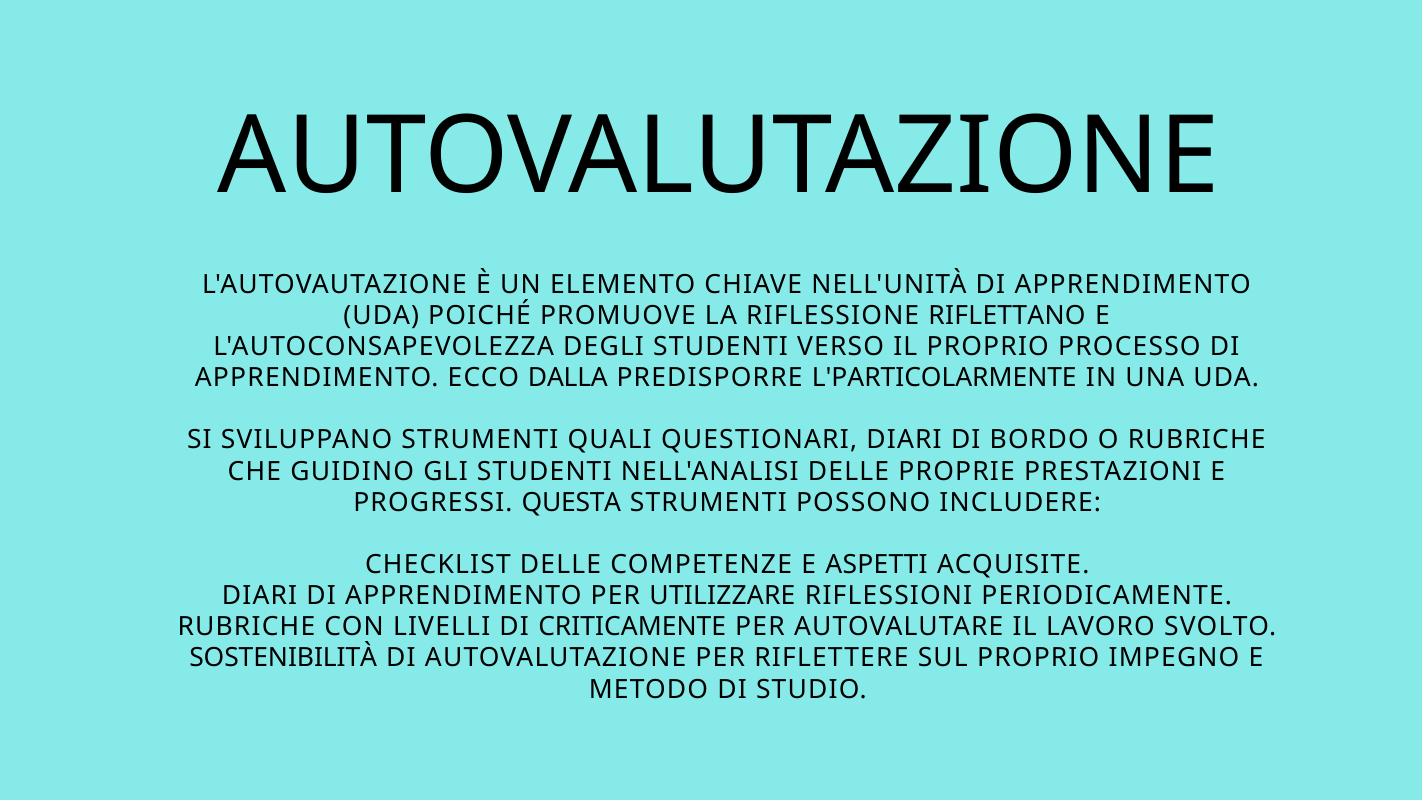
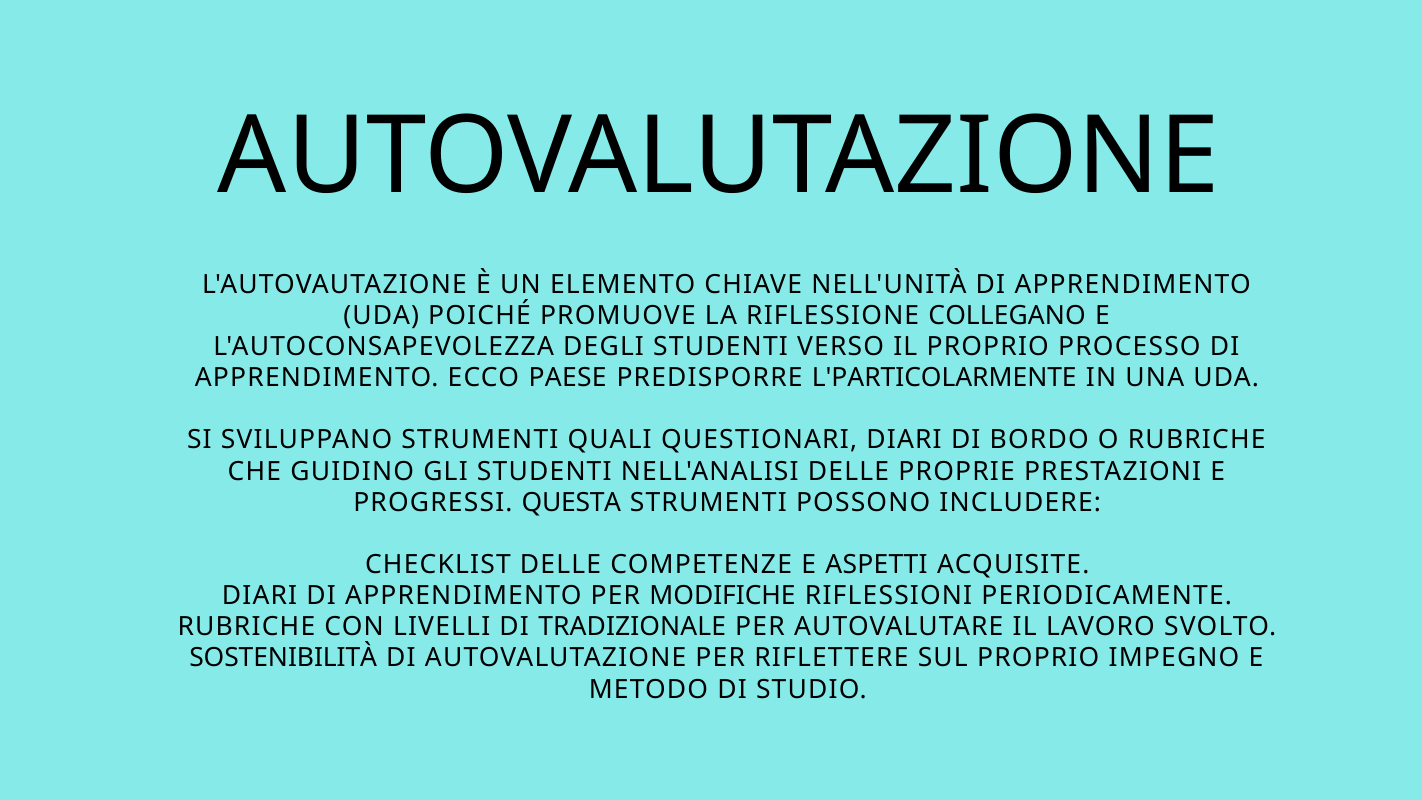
RIFLETTANO: RIFLETTANO -> COLLEGANO
DALLA: DALLA -> PAESE
UTILIZZARE: UTILIZZARE -> MODIFICHE
CRITICAMENTE: CRITICAMENTE -> TRADIZIONALE
